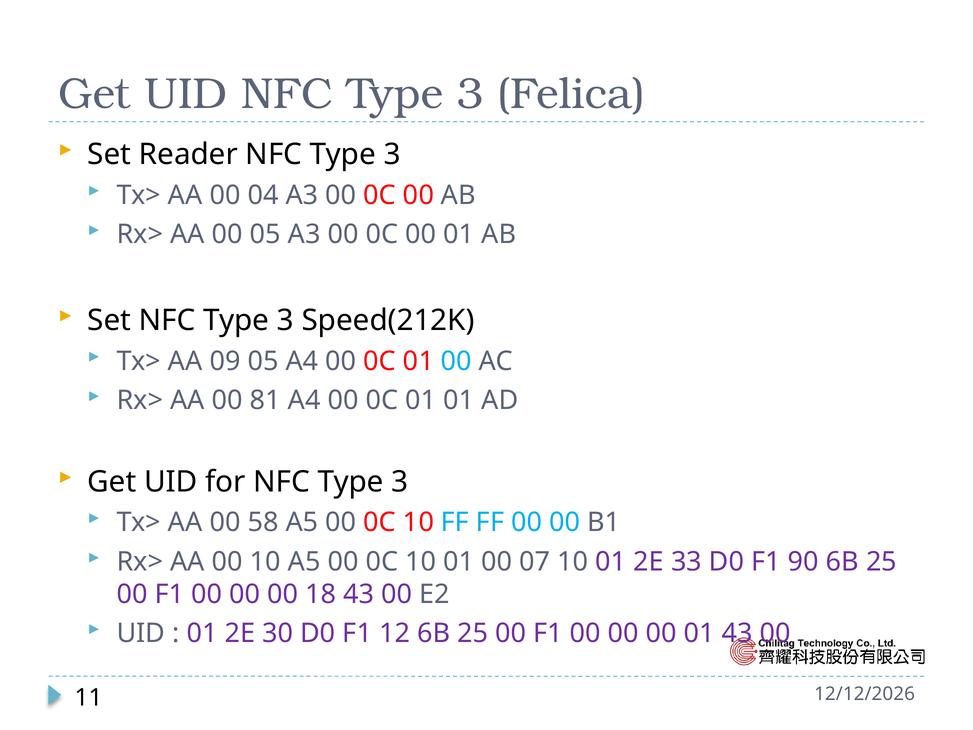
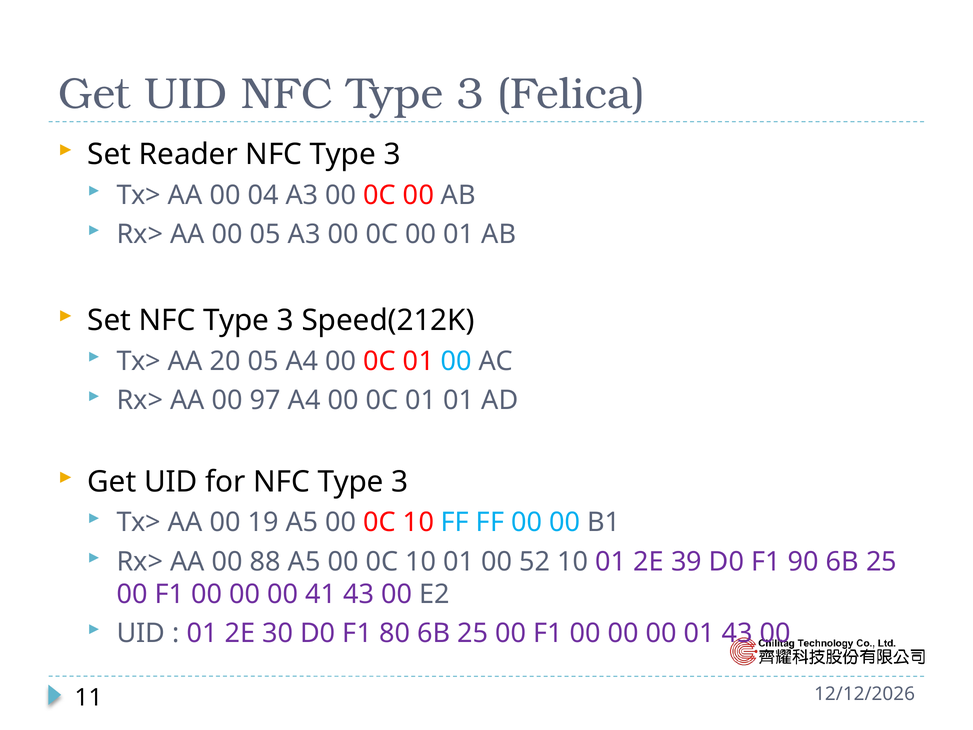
09: 09 -> 20
81: 81 -> 97
58: 58 -> 19
00 10: 10 -> 88
07: 07 -> 52
33: 33 -> 39
18: 18 -> 41
12: 12 -> 80
